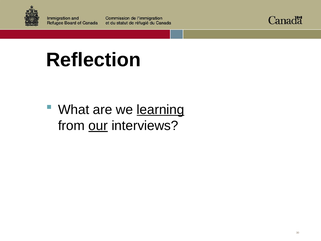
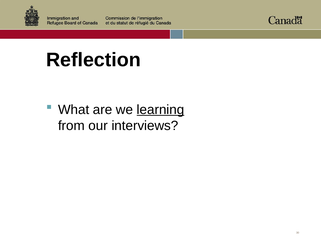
our underline: present -> none
